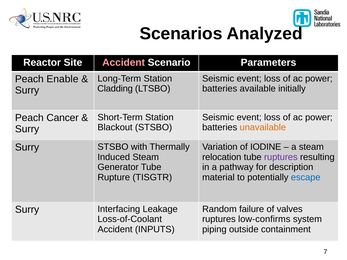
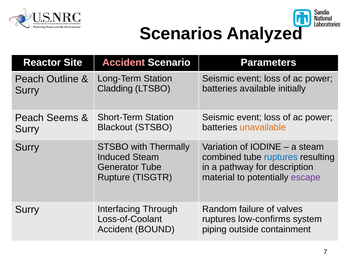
Enable: Enable -> Outline
Cancer: Cancer -> Seems
relocation: relocation -> combined
ruptures at (281, 157) colour: purple -> blue
escape colour: blue -> purple
Leakage: Leakage -> Through
INPUTS: INPUTS -> BOUND
